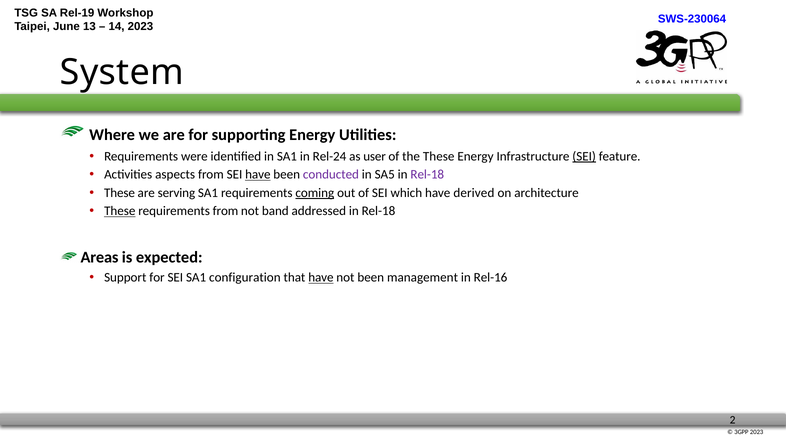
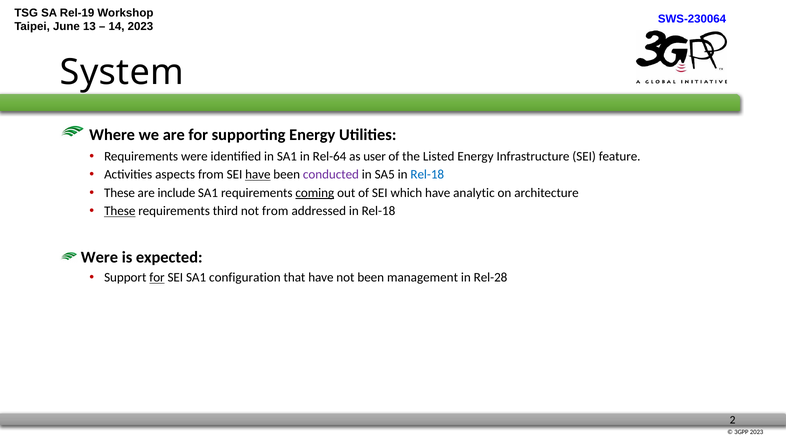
Rel-24: Rel-24 -> Rel-64
the These: These -> Listed
SEI at (584, 156) underline: present -> none
Rel-18 at (427, 175) colour: purple -> blue
serving: serving -> include
derived: derived -> analytic
requirements from: from -> third
not band: band -> from
Areas at (100, 258): Areas -> Were
for at (157, 278) underline: none -> present
have at (321, 278) underline: present -> none
Rel-16: Rel-16 -> Rel-28
